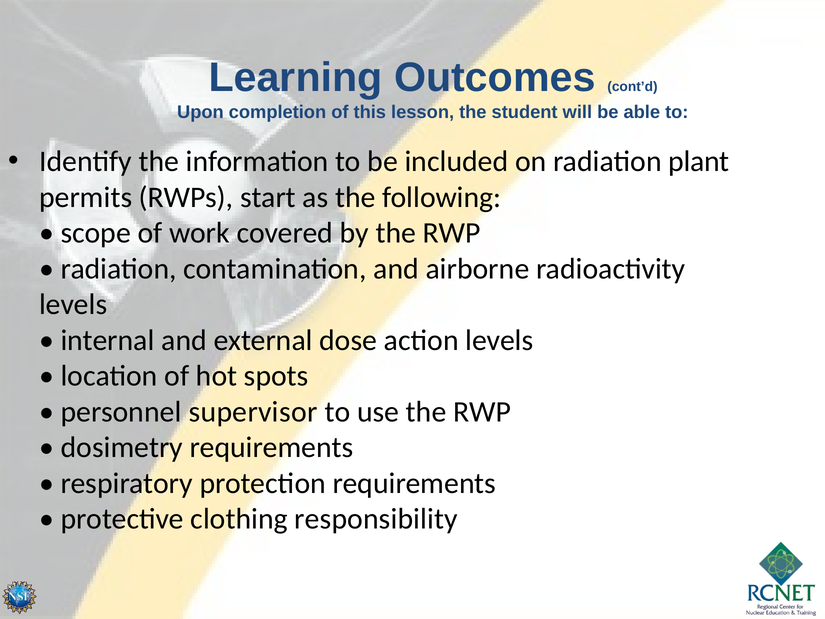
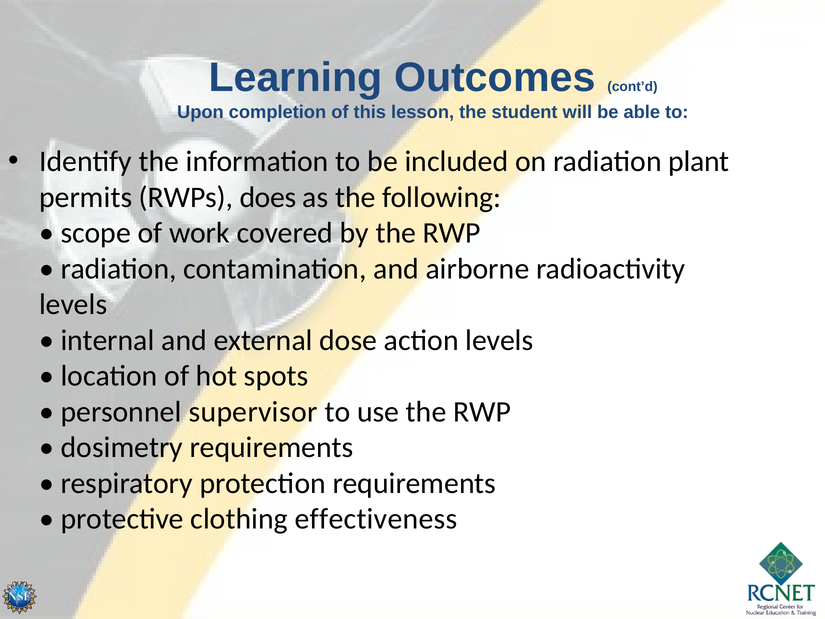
start: start -> does
responsibility: responsibility -> effectiveness
